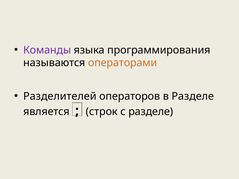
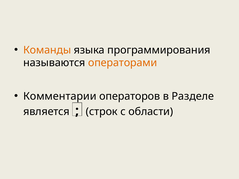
Команды colour: purple -> orange
Разделителей: Разделителей -> Комментарии
с разделе: разделе -> области
